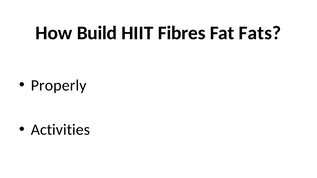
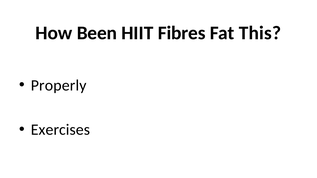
Build: Build -> Been
Fats: Fats -> This
Activities: Activities -> Exercises
